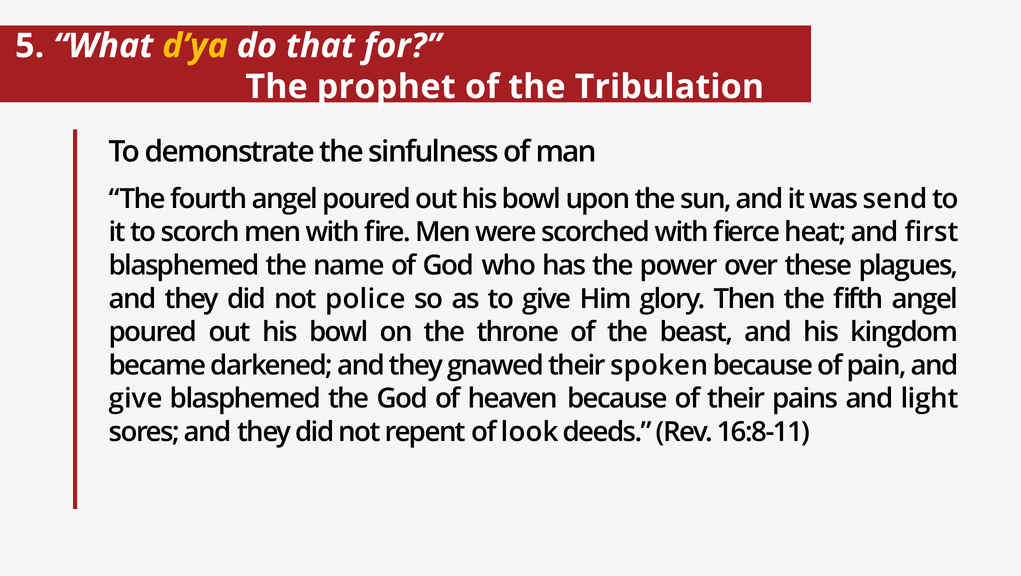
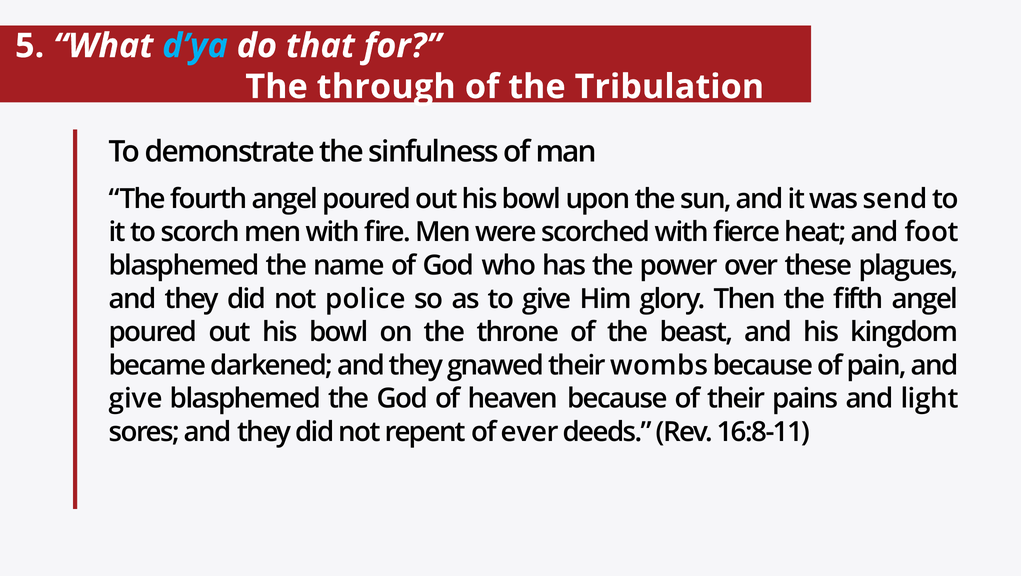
d’ya colour: yellow -> light blue
prophet: prophet -> through
first: first -> foot
spoken: spoken -> wombs
look: look -> ever
